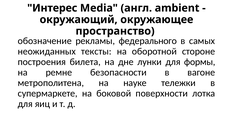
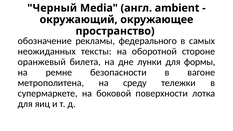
Интерес: Интерес -> Черный
построения: построения -> оранжевый
науке: науке -> среду
